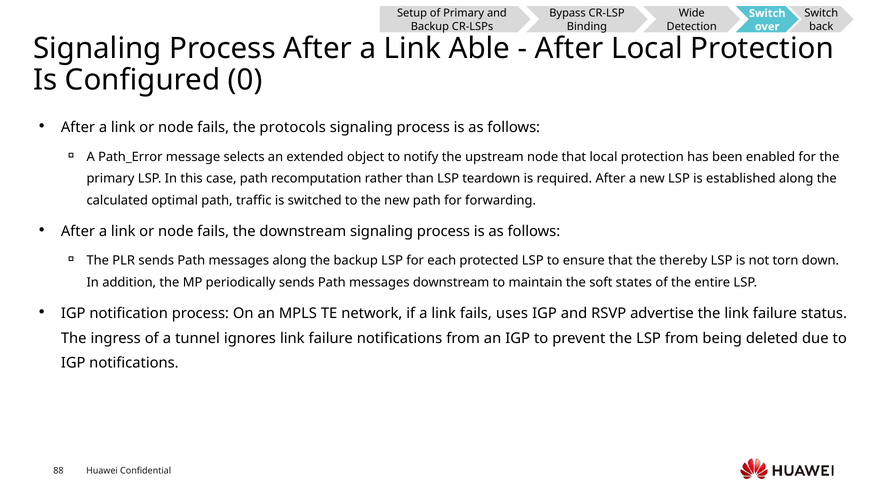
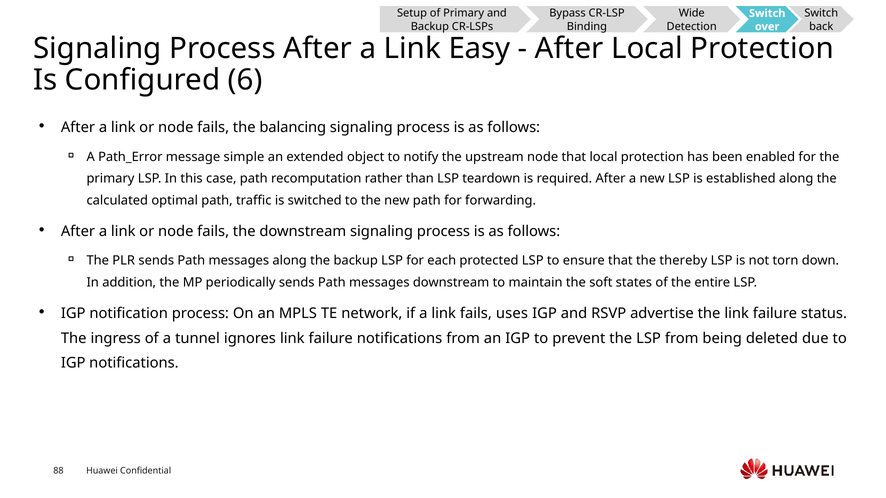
Able: Able -> Easy
0: 0 -> 6
protocols: protocols -> balancing
selects: selects -> simple
